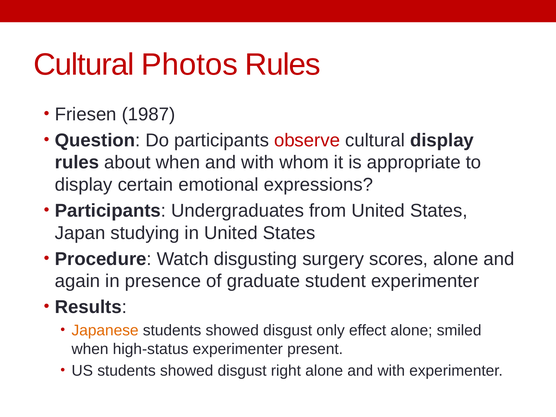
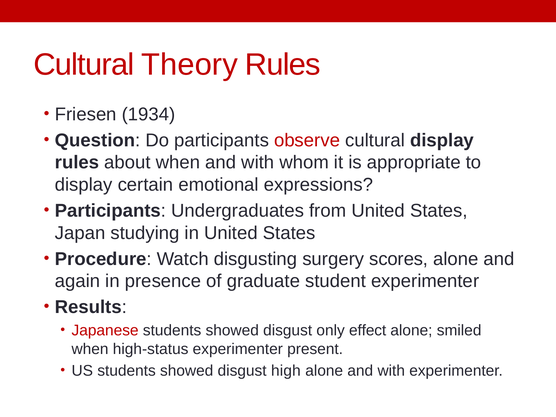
Photos: Photos -> Theory
1987: 1987 -> 1934
Japanese colour: orange -> red
right: right -> high
